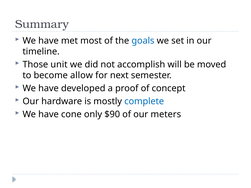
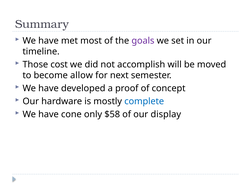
goals colour: blue -> purple
unit: unit -> cost
$90: $90 -> $58
meters: meters -> display
